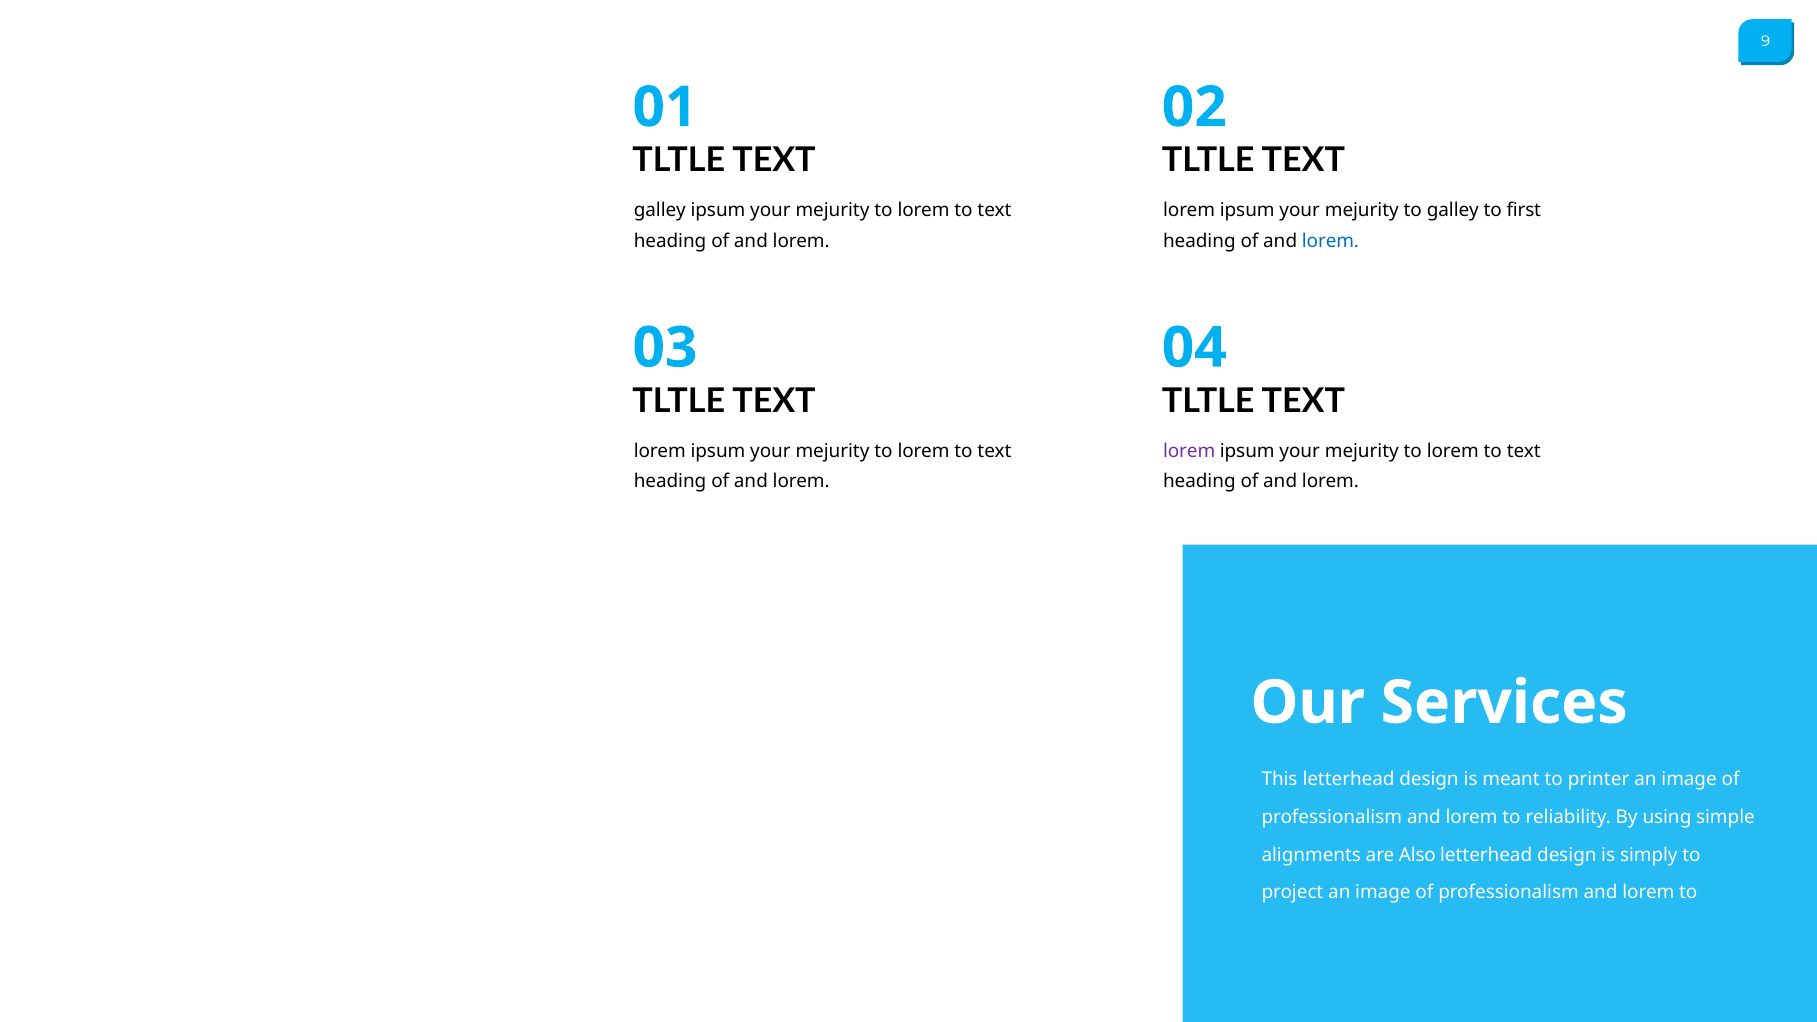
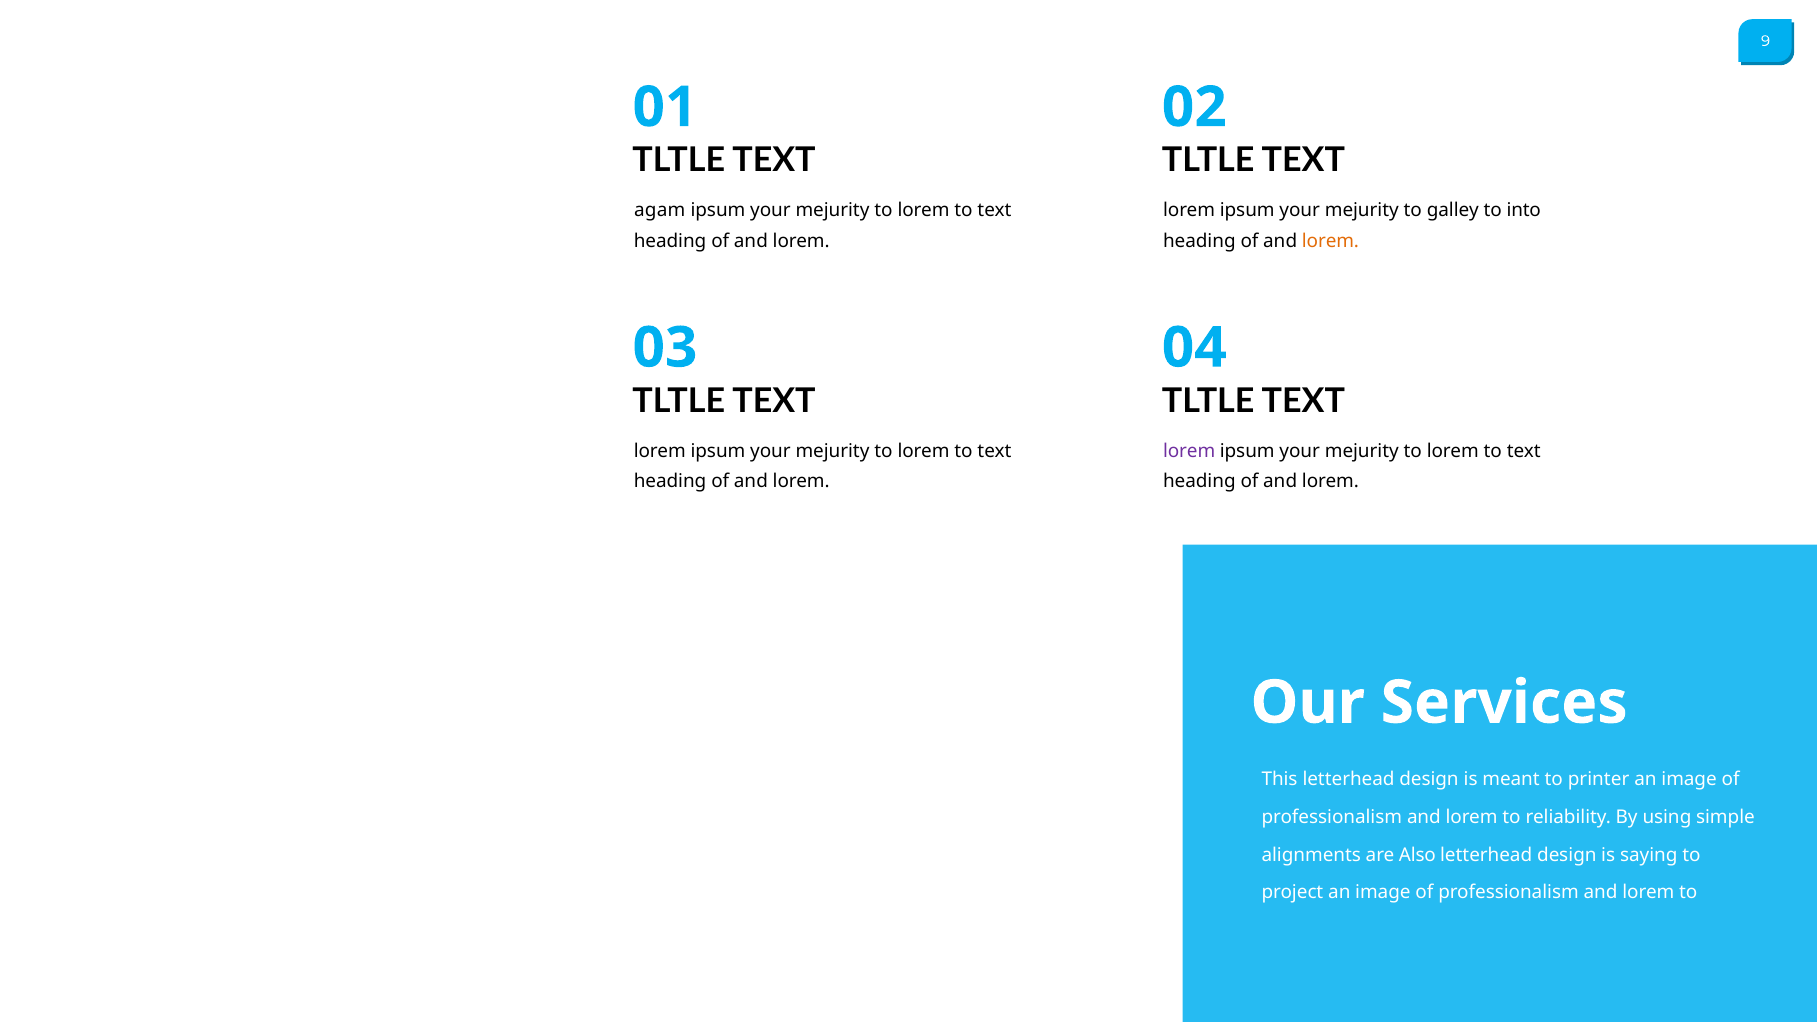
galley at (660, 211): galley -> agam
first: first -> into
lorem at (1330, 241) colour: blue -> orange
simply: simply -> saying
